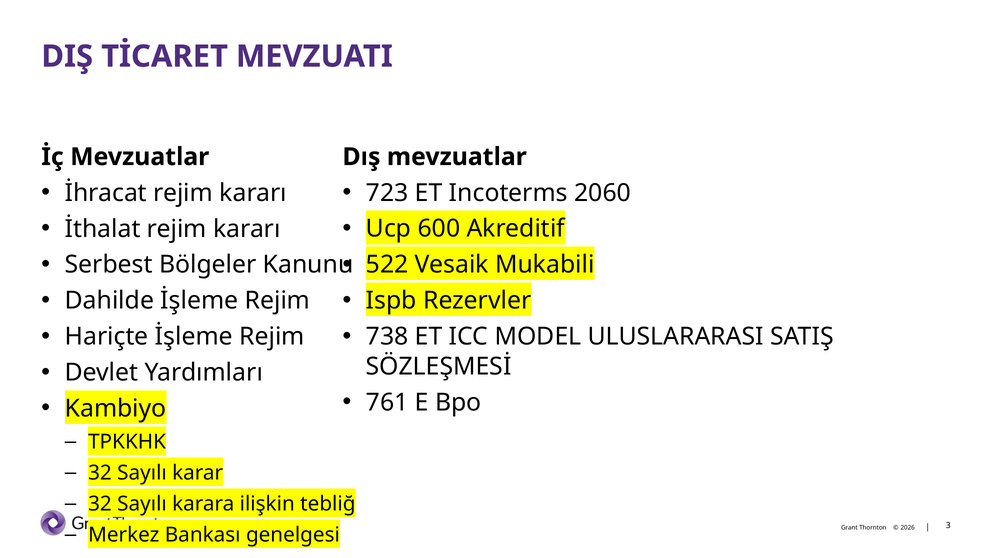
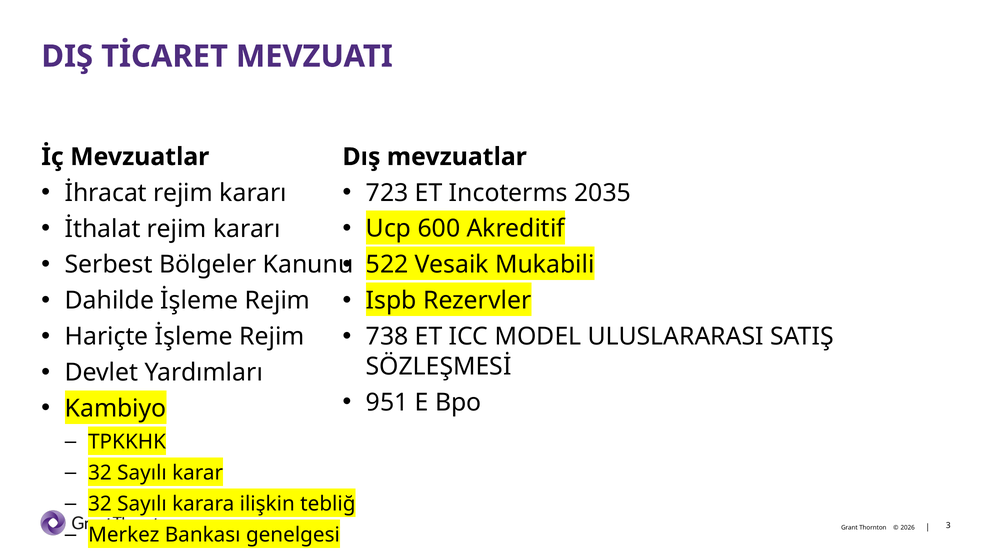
2060: 2060 -> 2035
761: 761 -> 951
